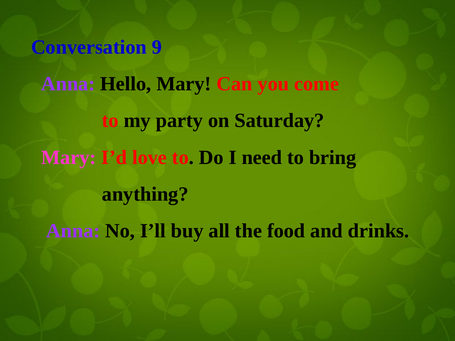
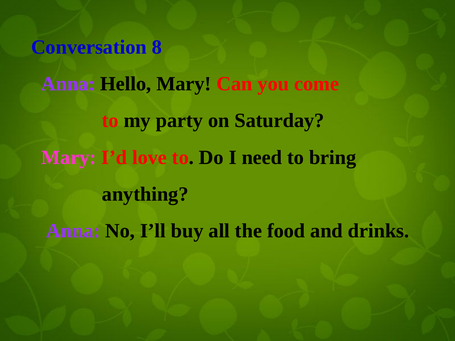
9: 9 -> 8
